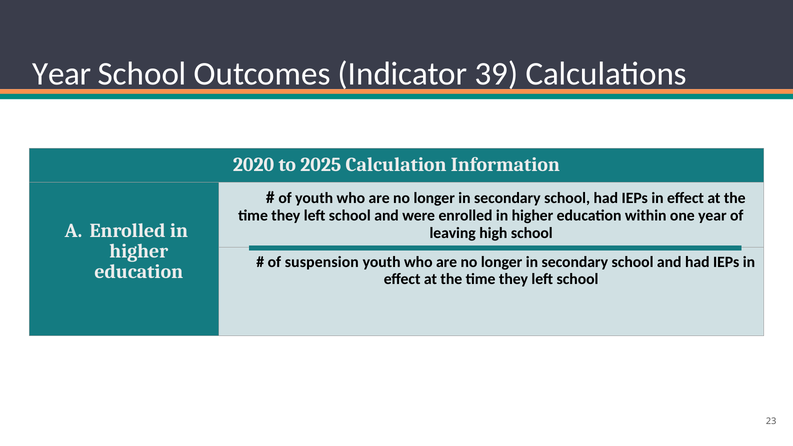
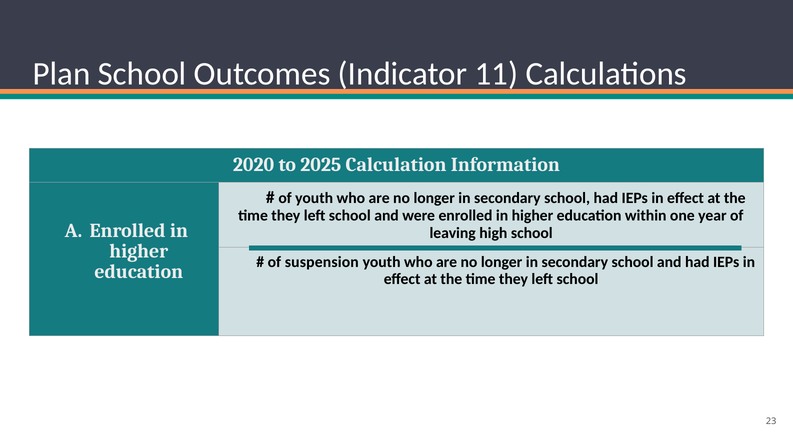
Year at (62, 74): Year -> Plan
39: 39 -> 11
